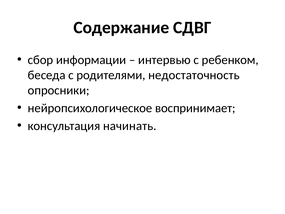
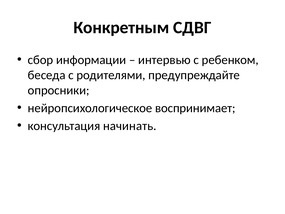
Содержание: Содержание -> Конкретным
недостаточность: недостаточность -> предупреждайте
